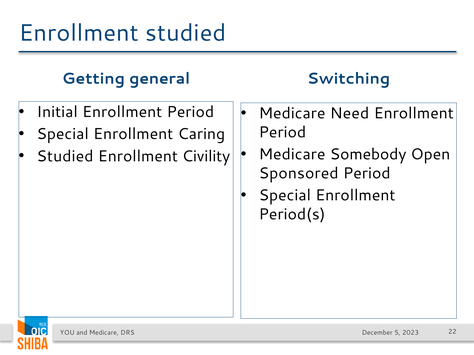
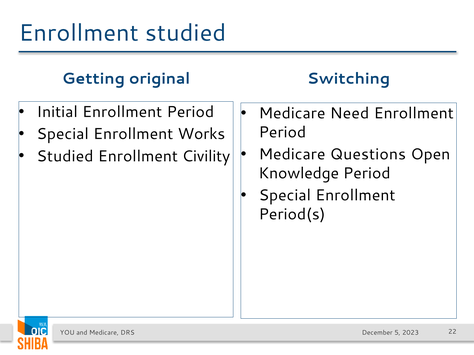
general: general -> original
Caring: Caring -> Works
Somebody: Somebody -> Questions
Sponsored: Sponsored -> Knowledge
